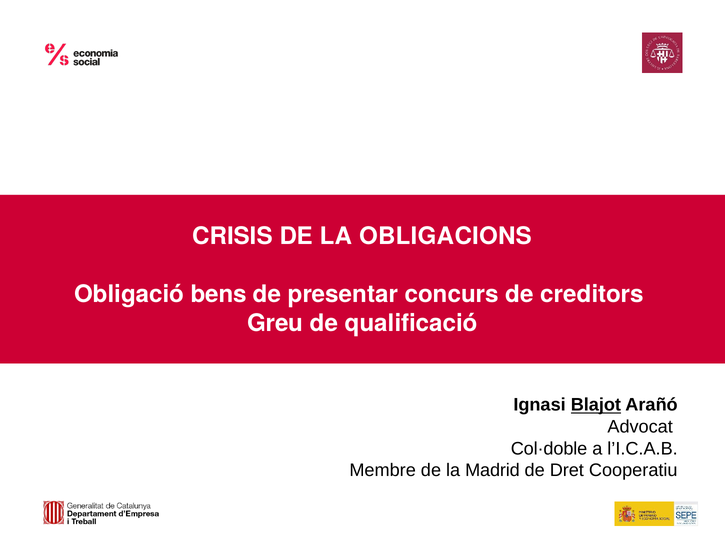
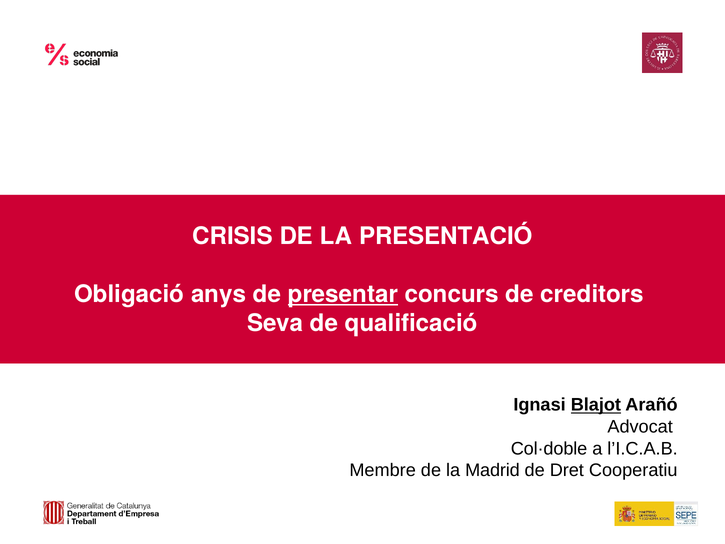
OBLIGACIONS: OBLIGACIONS -> PRESENTACIÓ
bens: bens -> anys
presentar underline: none -> present
Greu: Greu -> Seva
